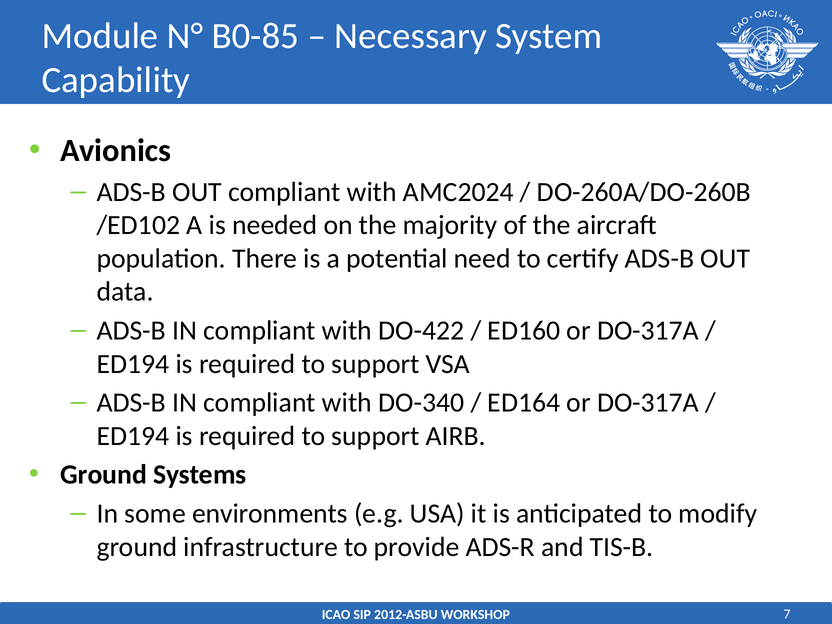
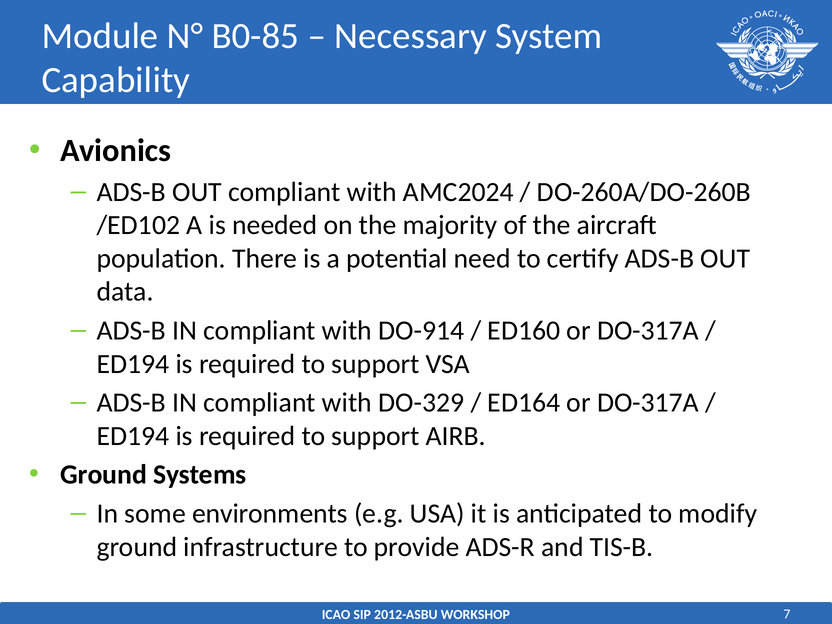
DO-422: DO-422 -> DO-914
DO-340: DO-340 -> DO-329
